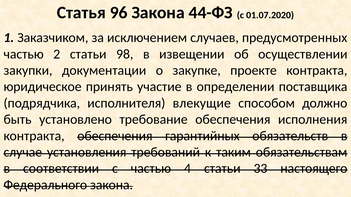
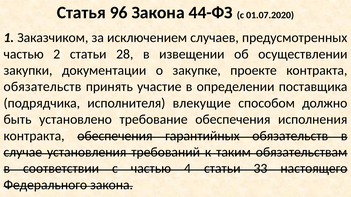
98: 98 -> 28
юридическое at (43, 87): юридическое -> обязательств
